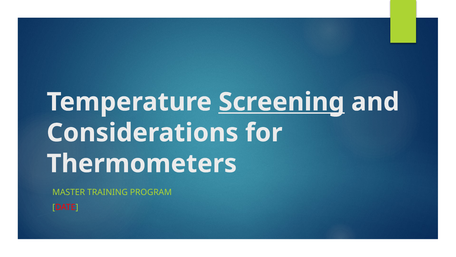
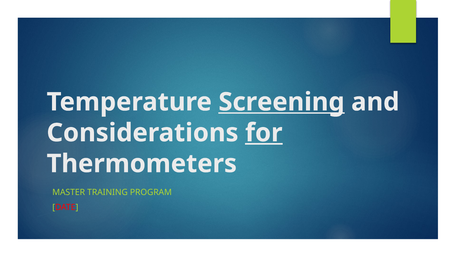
for underline: none -> present
